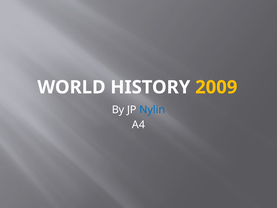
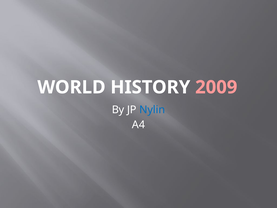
2009 colour: yellow -> pink
